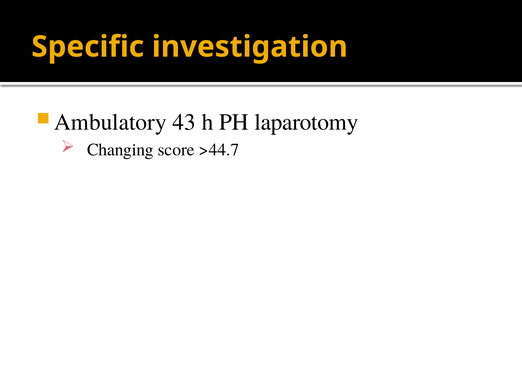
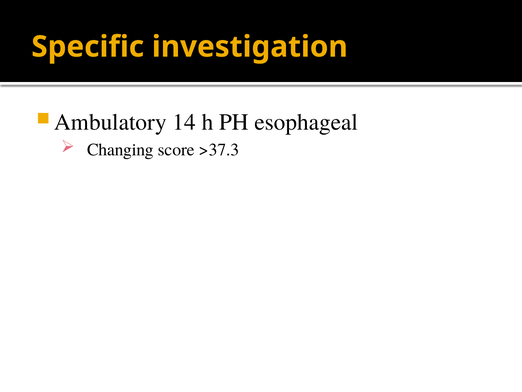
43: 43 -> 14
laparotomy: laparotomy -> esophageal
>44.7: >44.7 -> >37.3
